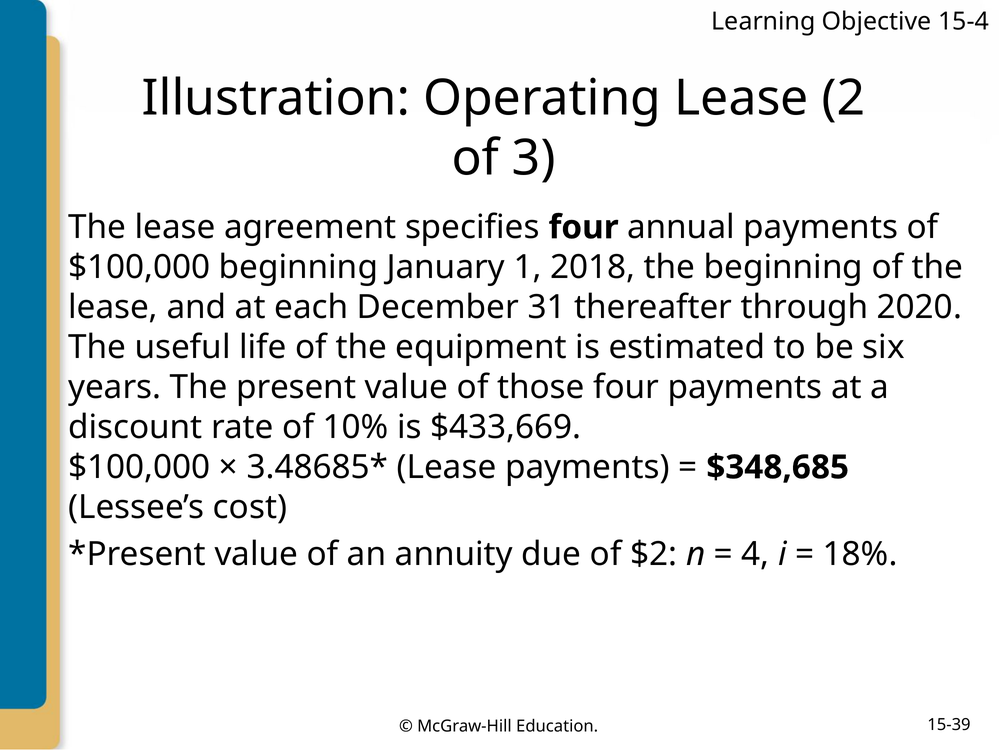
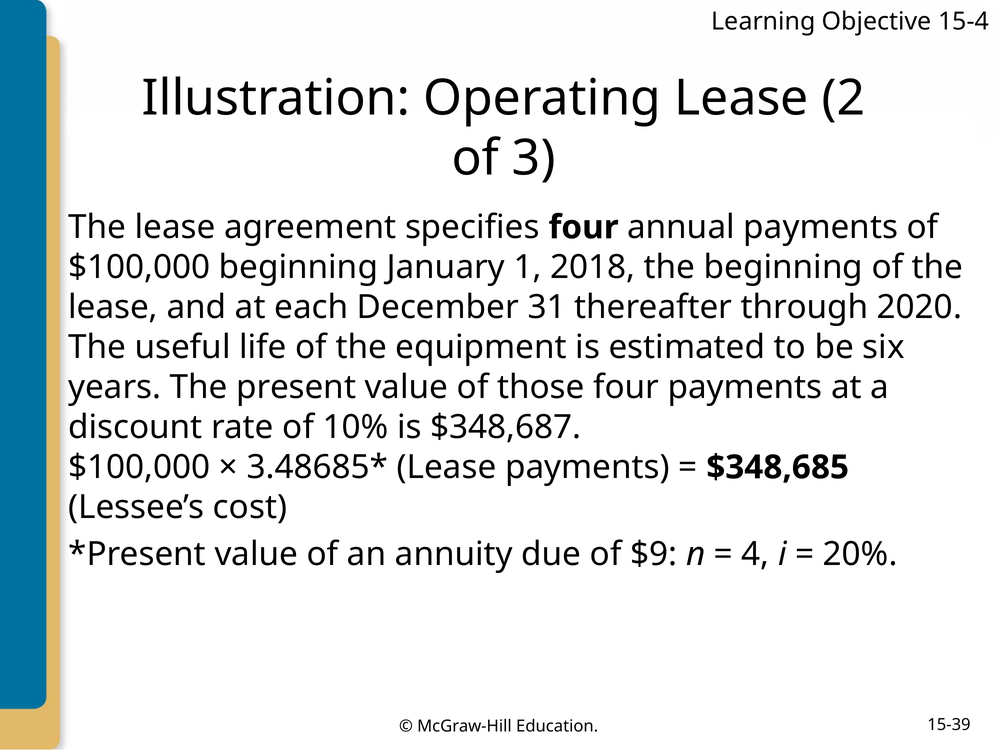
$433,669: $433,669 -> $348,687
$2: $2 -> $9
18%: 18% -> 20%
